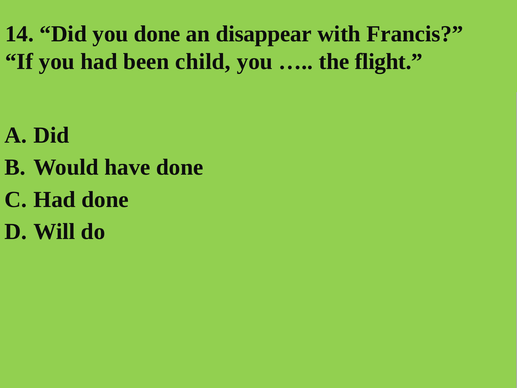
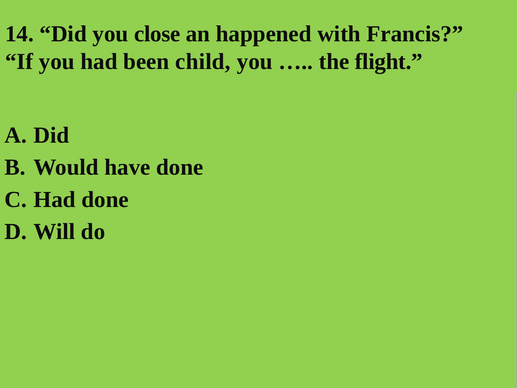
you done: done -> close
disappear: disappear -> happened
